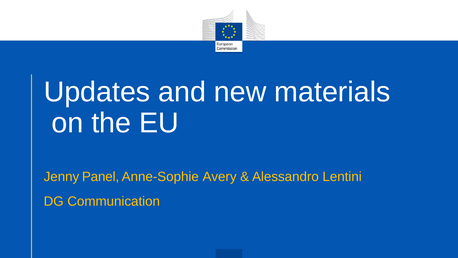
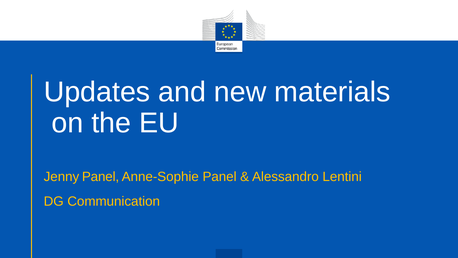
Anne-Sophie Avery: Avery -> Panel
